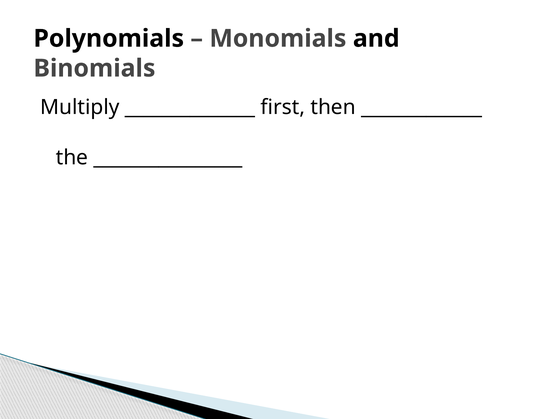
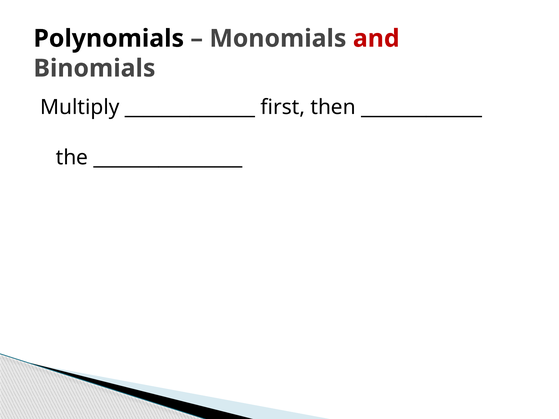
and colour: black -> red
